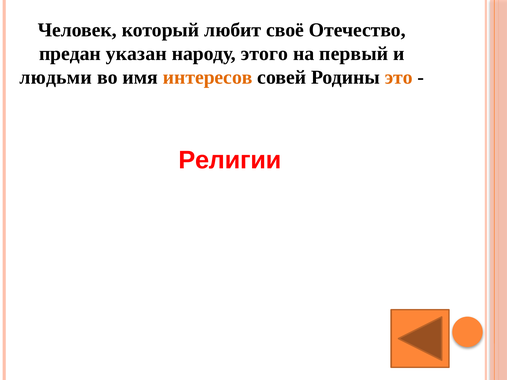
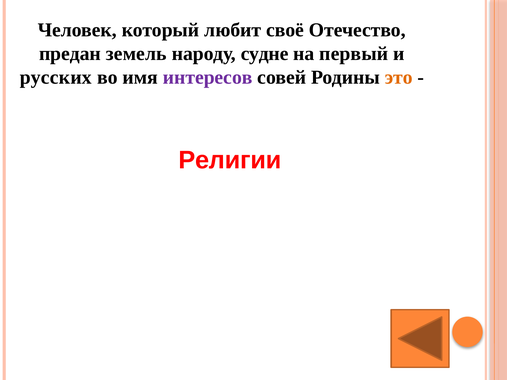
указан: указан -> земель
этого: этого -> судне
людьми: людьми -> русских
интересов colour: orange -> purple
